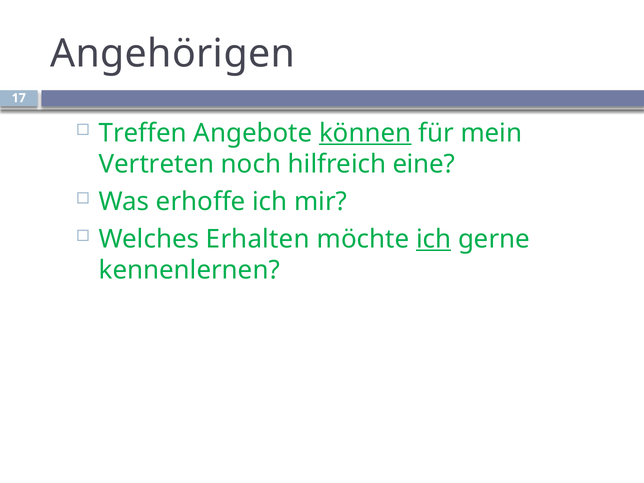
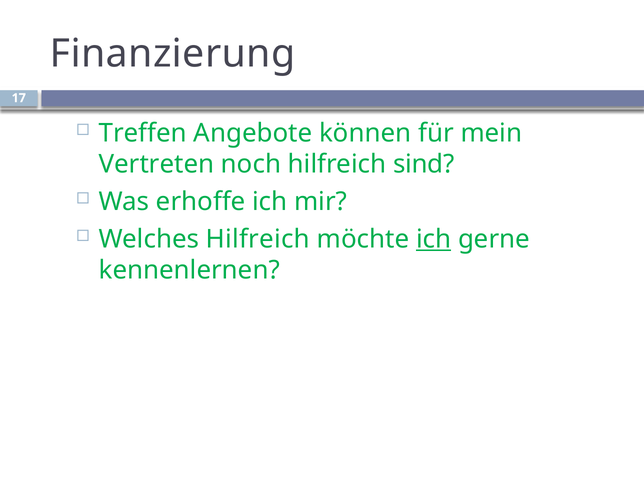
Angehörigen: Angehörigen -> Finanzierung
können underline: present -> none
eine: eine -> sind
Welches Erhalten: Erhalten -> Hilfreich
